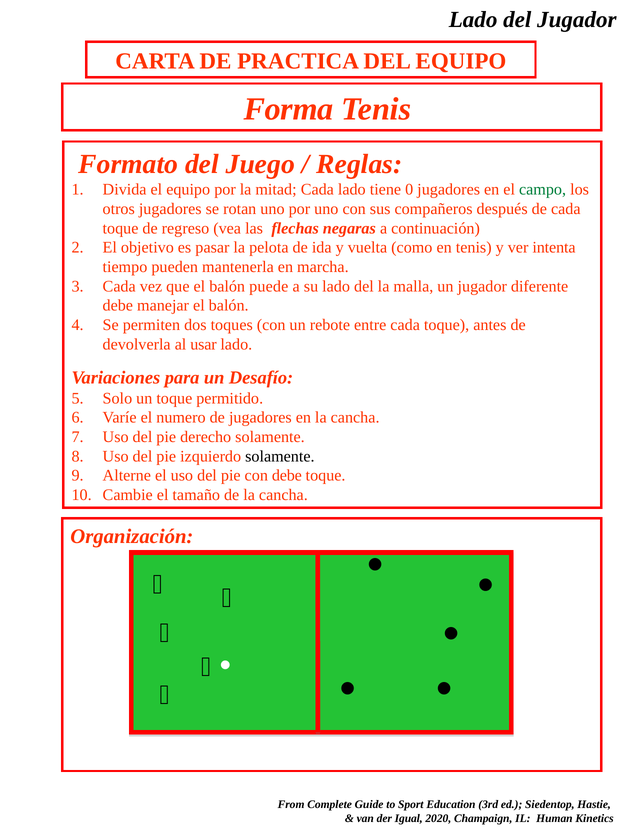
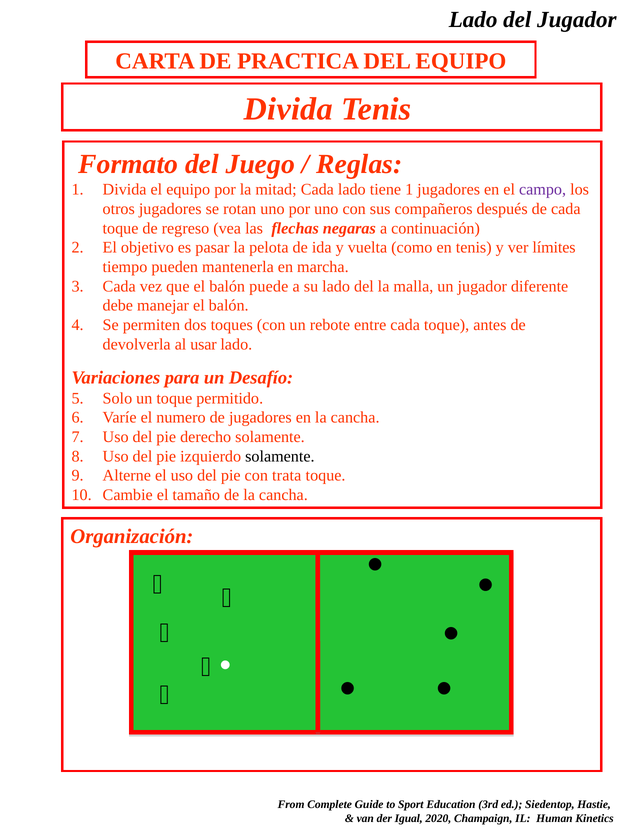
Forma at (289, 109): Forma -> Divida
tiene 0: 0 -> 1
campo colour: green -> purple
intenta: intenta -> límites
con debe: debe -> trata
